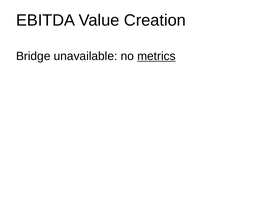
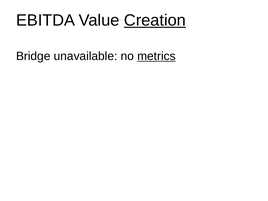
Creation underline: none -> present
